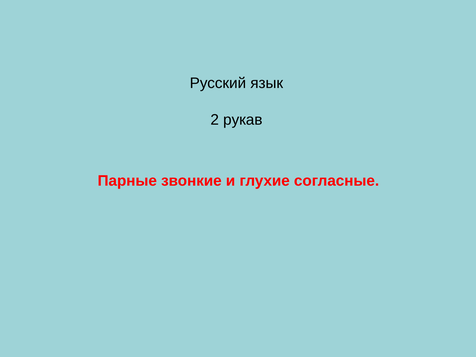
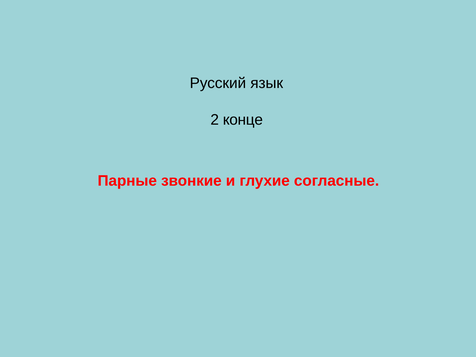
рукав: рукав -> конце
